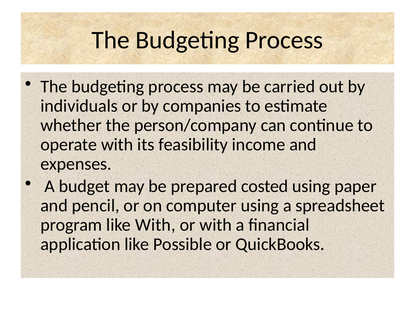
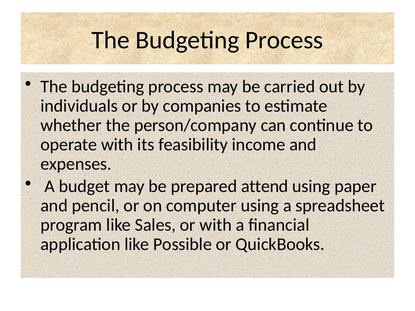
costed: costed -> attend
like With: With -> Sales
